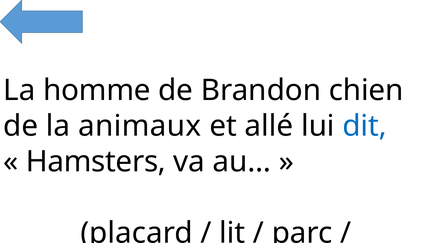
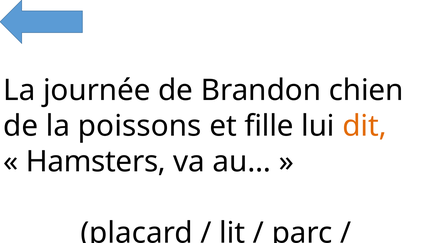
homme: homme -> journée
animaux: animaux -> poissons
allé: allé -> fille
dit colour: blue -> orange
